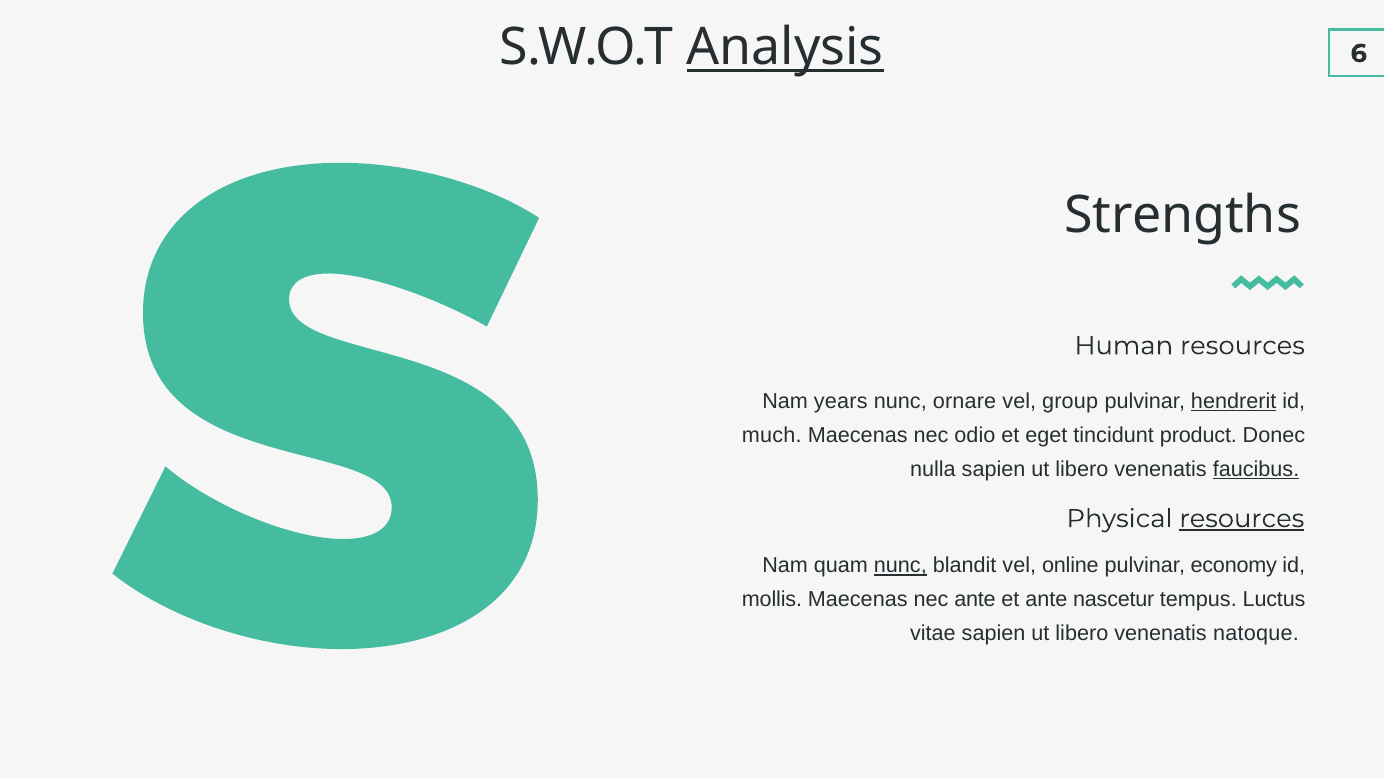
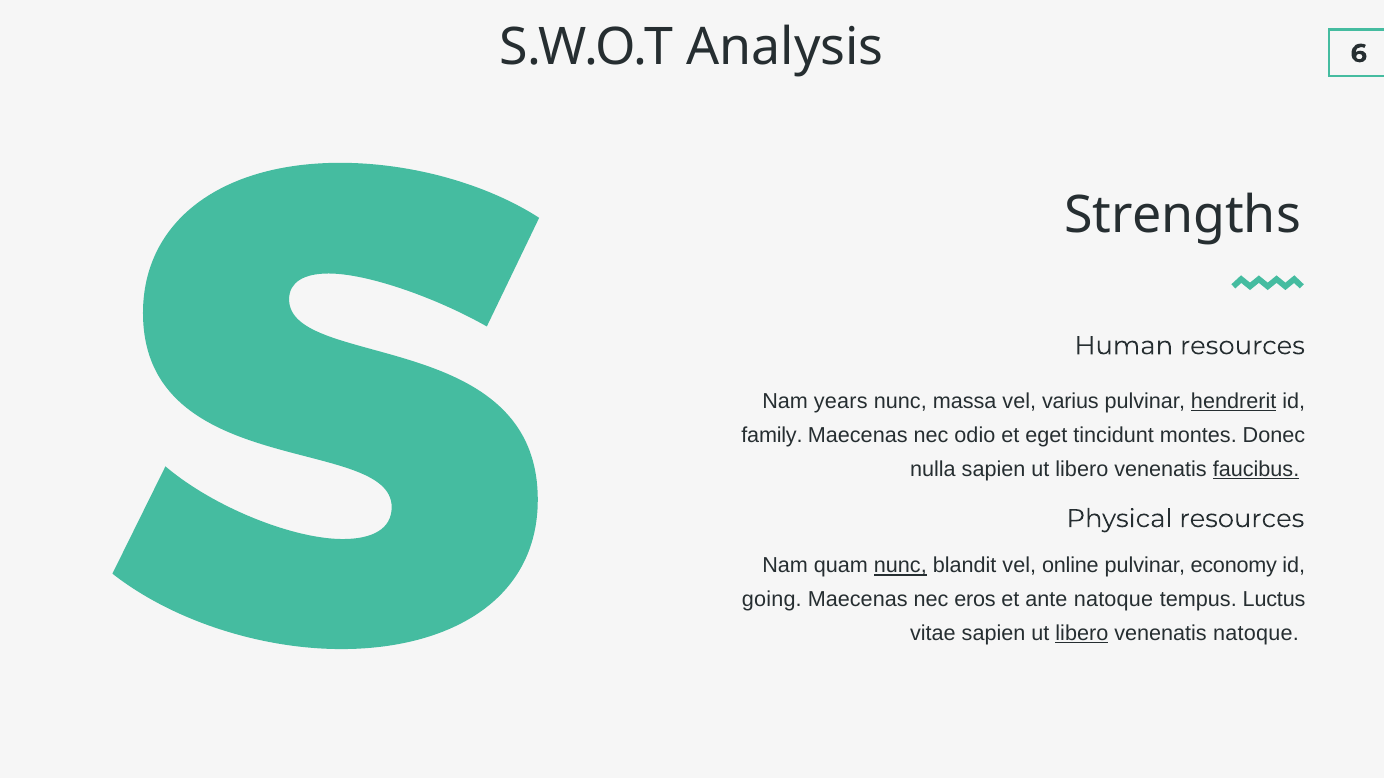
Analysis underline: present -> none
ornare: ornare -> massa
group: group -> varius
much: much -> family
product: product -> montes
resources at (1242, 519) underline: present -> none
mollis: mollis -> going
nec ante: ante -> eros
ante nascetur: nascetur -> natoque
libero at (1082, 634) underline: none -> present
